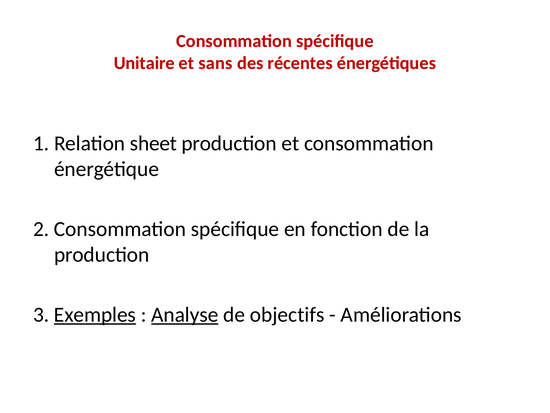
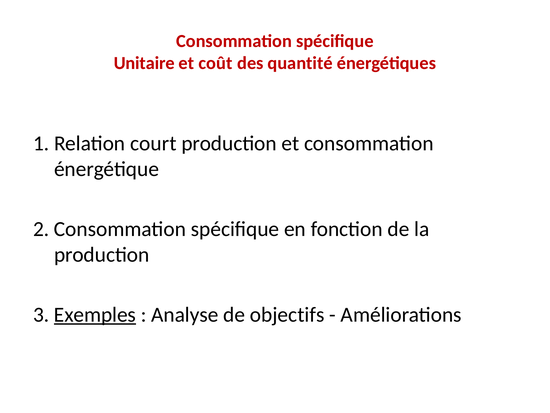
sans: sans -> coût
récentes: récentes -> quantité
sheet: sheet -> court
Analyse underline: present -> none
